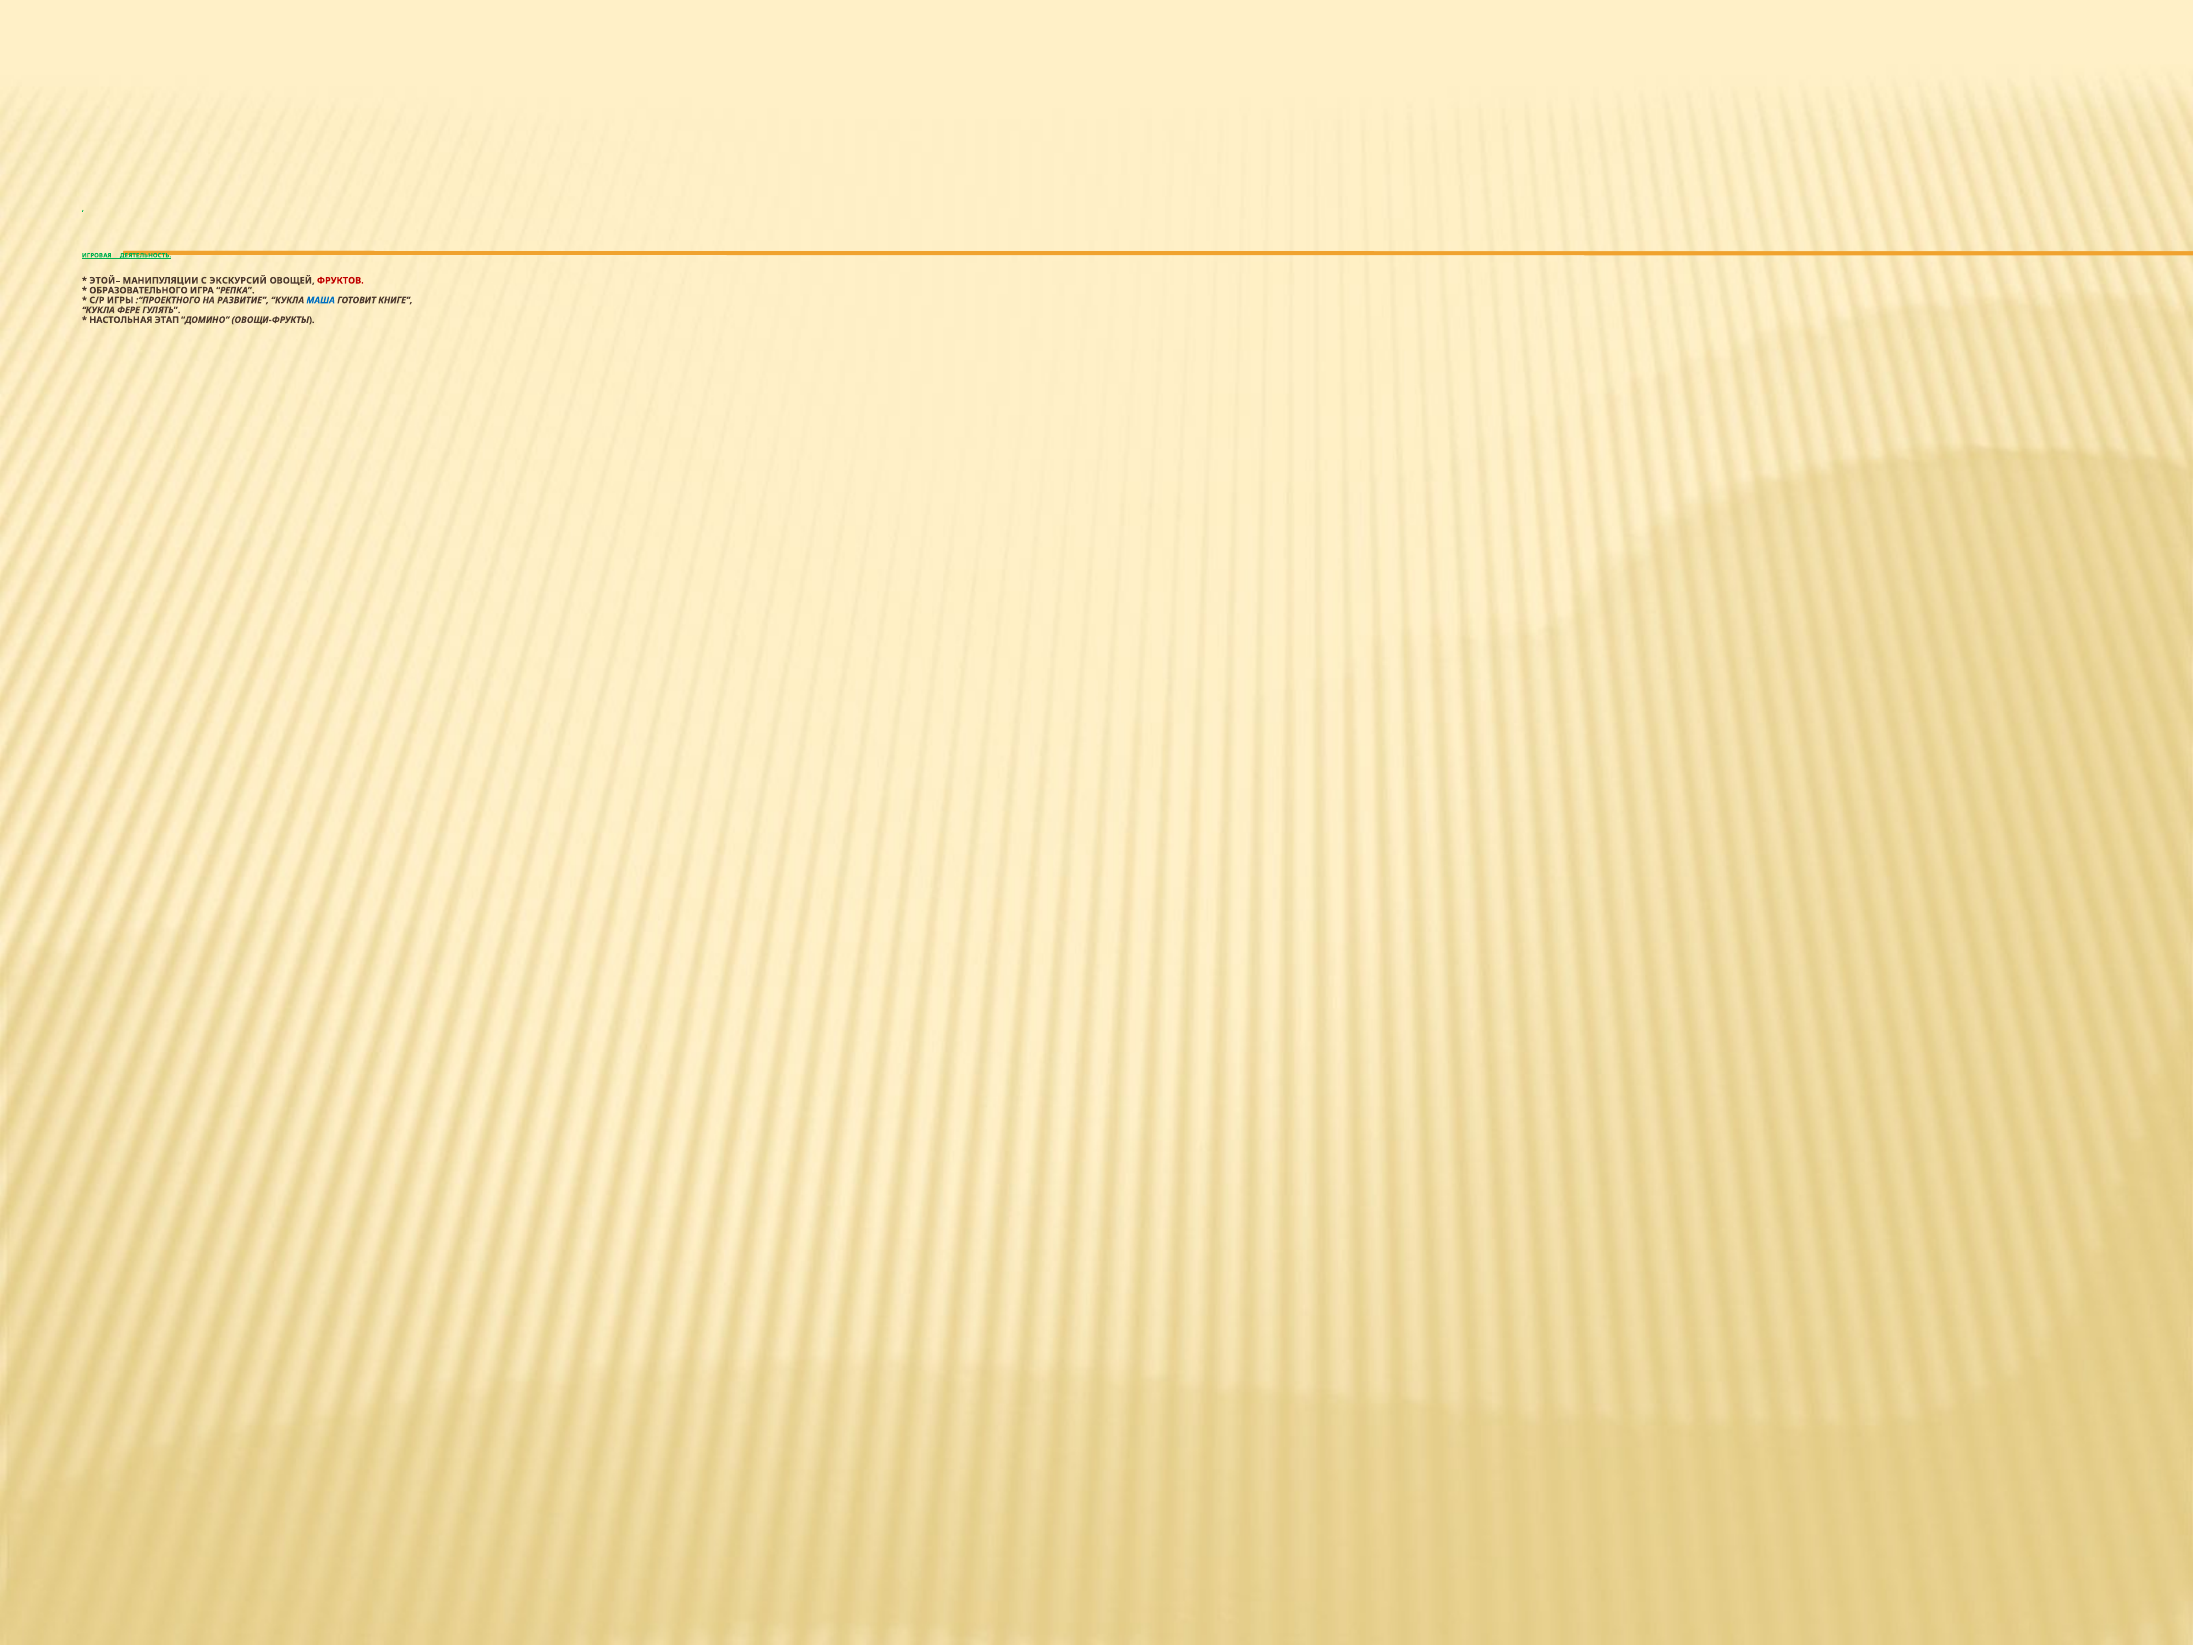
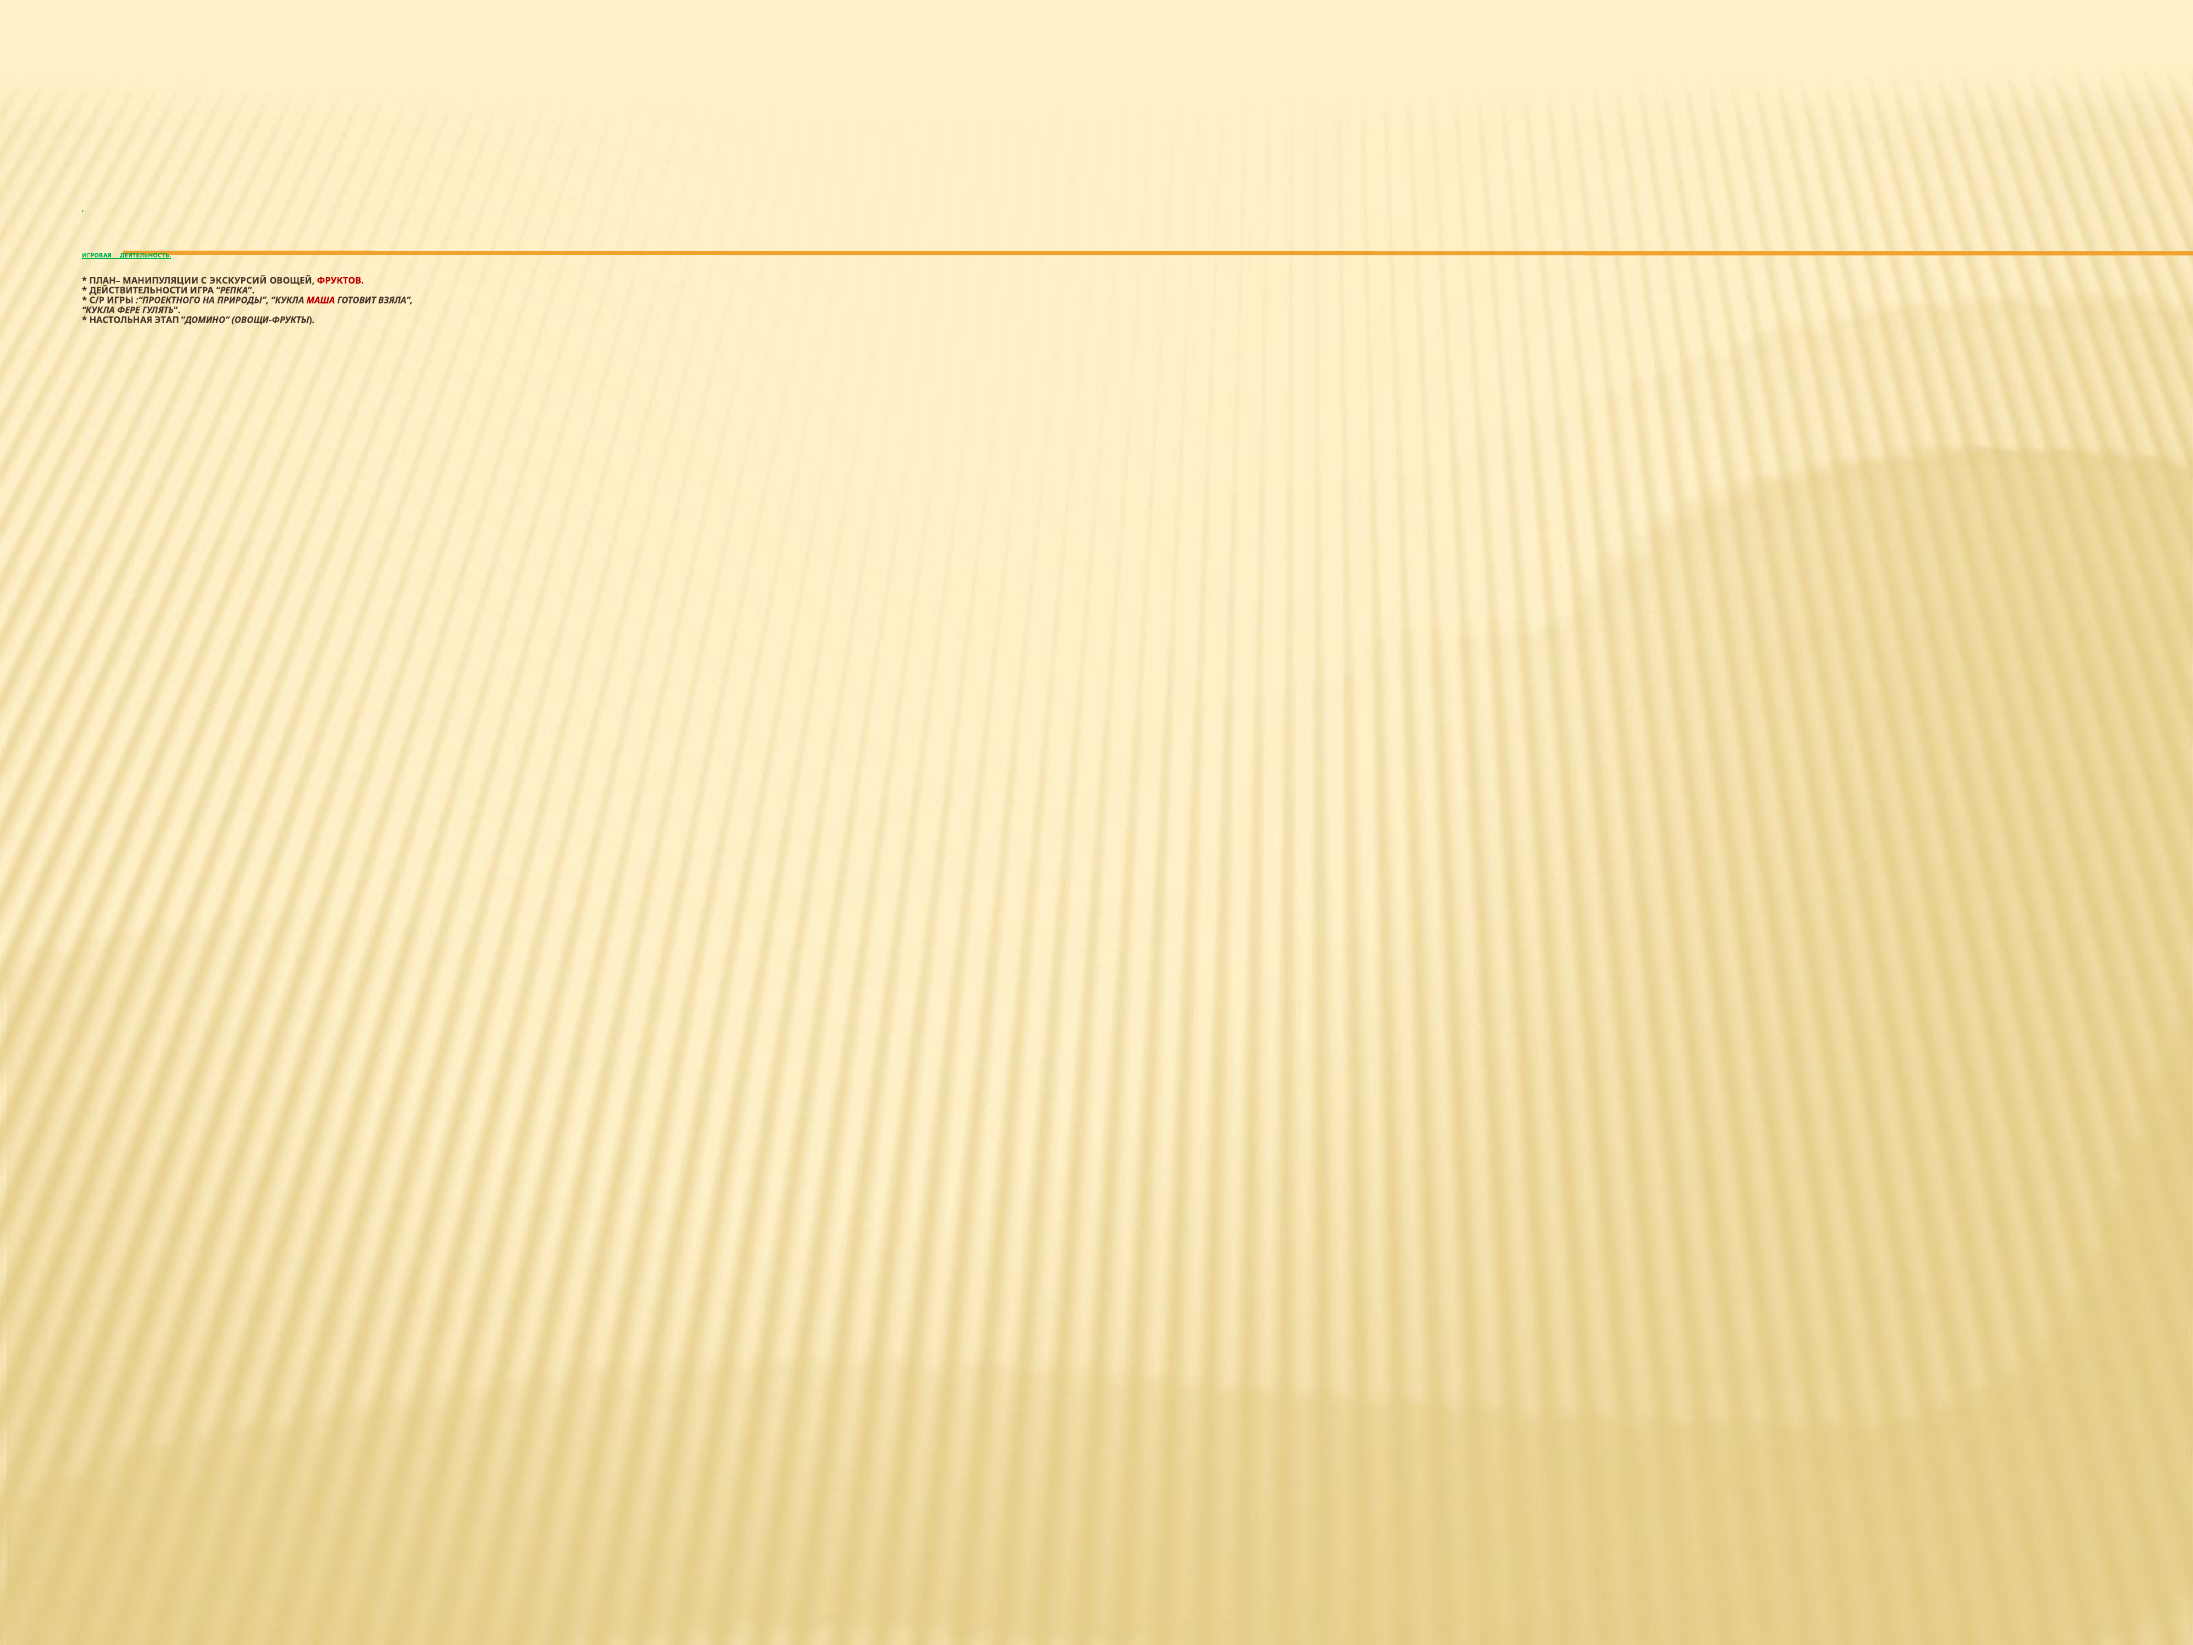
ЭТОЙ–: ЭТОЙ– -> ПЛАН–
ОБРАЗОВАТЕЛЬНОГО: ОБРАЗОВАТЕЛЬНОГО -> ДЕЙСТВИТЕЛЬНОСТИ
РАЗВИТИЕ: РАЗВИТИЕ -> ПРИРОДЫ
МАША colour: blue -> red
КНИГЕ: КНИГЕ -> ВЗЯЛА
